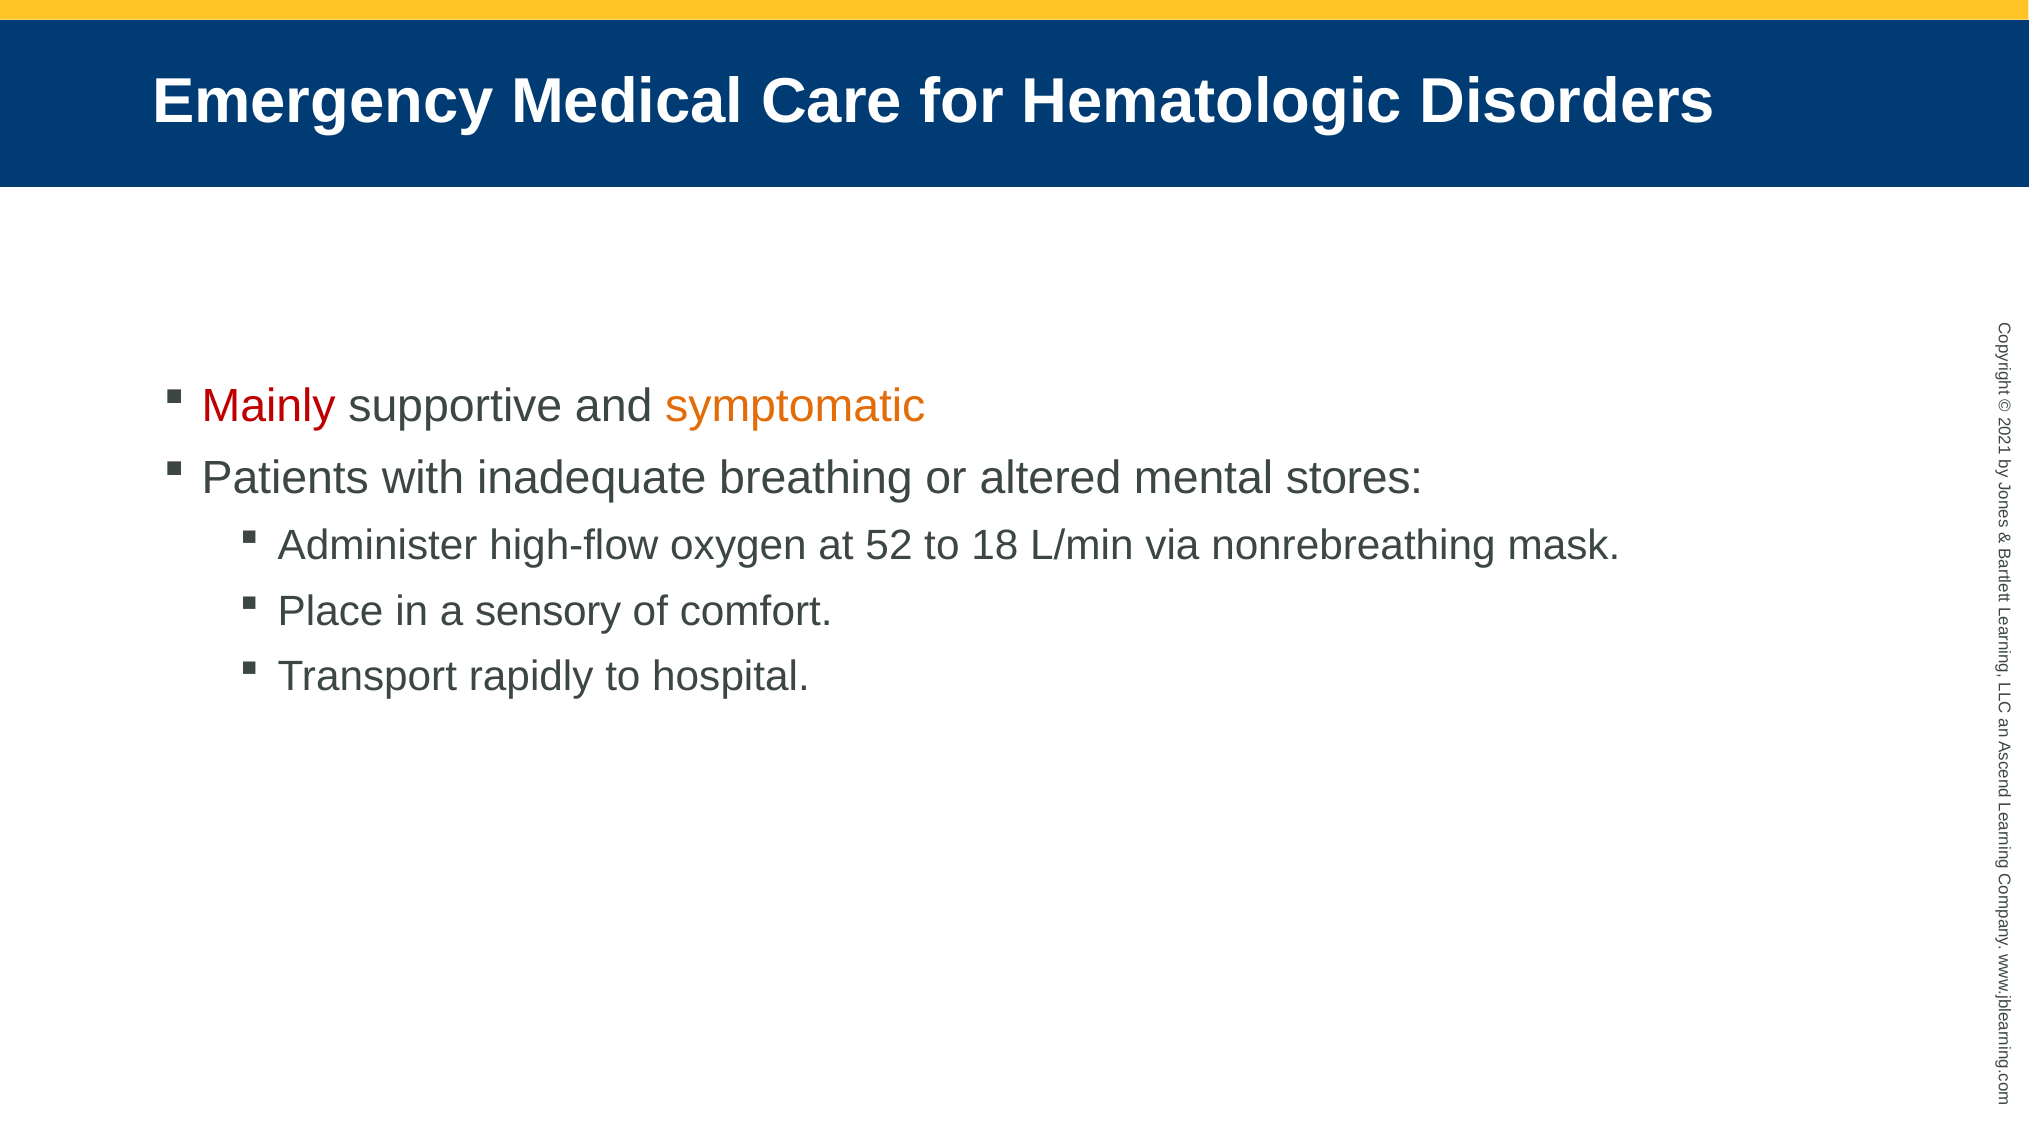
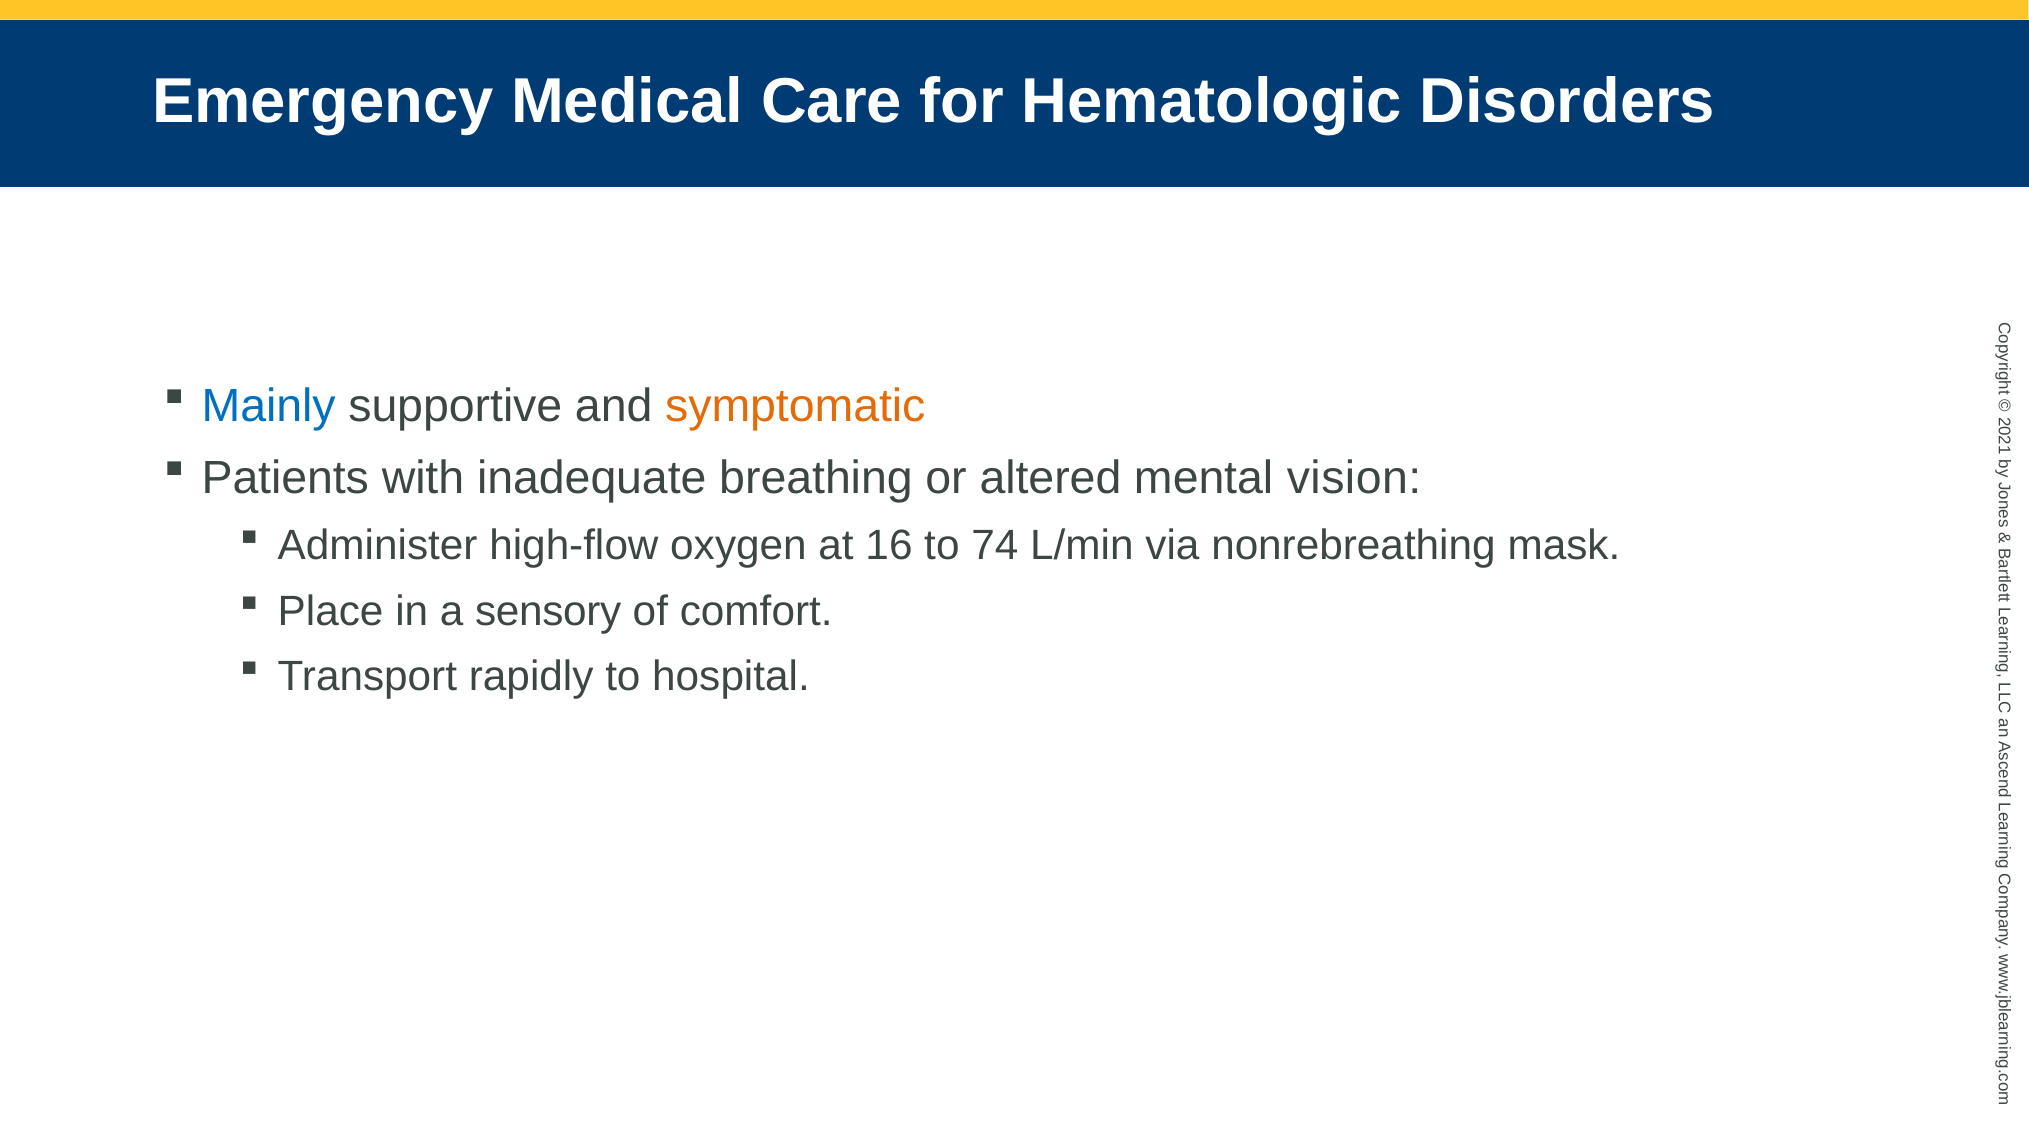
Mainly colour: red -> blue
stores: stores -> vision
52: 52 -> 16
18: 18 -> 74
